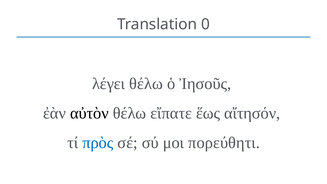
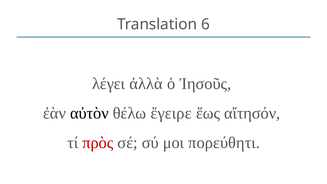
0: 0 -> 6
λέγει θέλω: θέλω -> ἀλλὰ
εἴπατε: εἴπατε -> ἔγειρε
πρὸς colour: blue -> red
